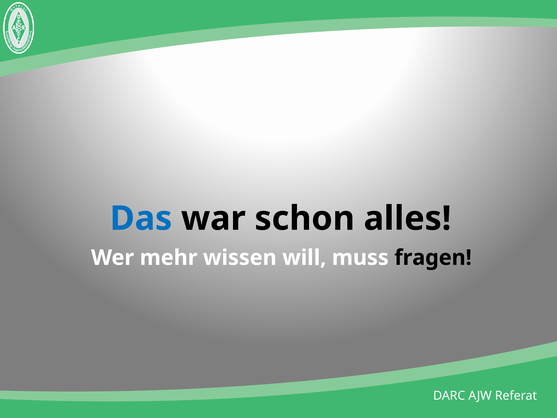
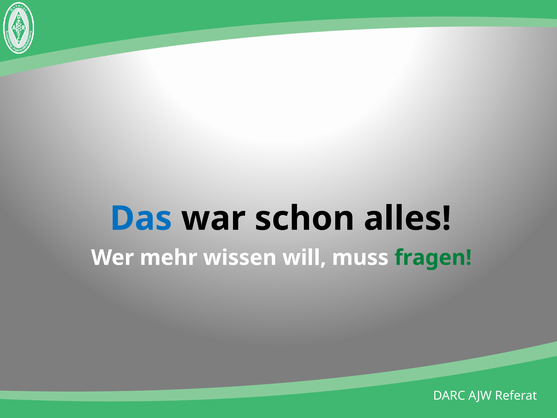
fragen colour: black -> green
